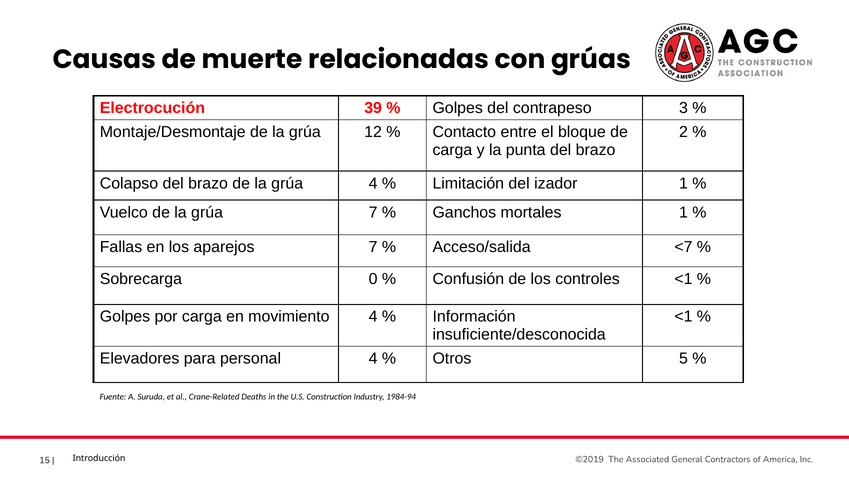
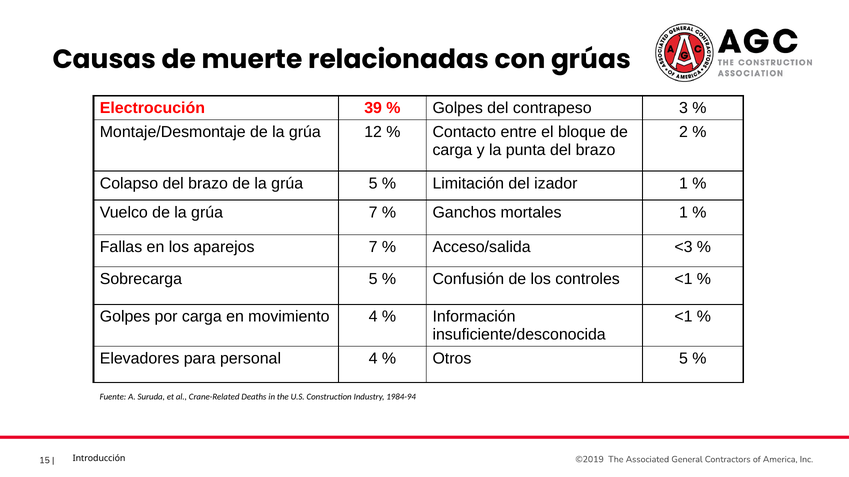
grúa 4: 4 -> 5
<7: <7 -> <3
Sobrecarga 0: 0 -> 5
